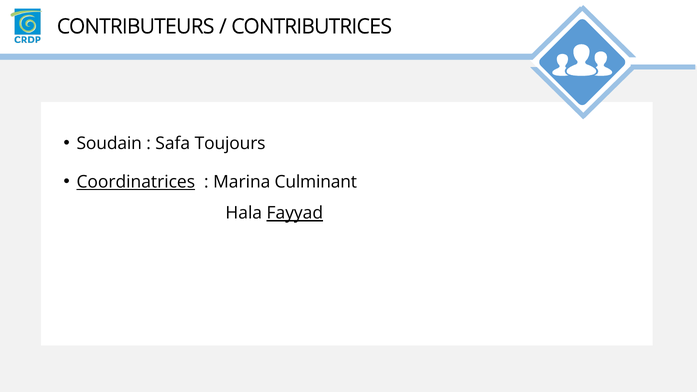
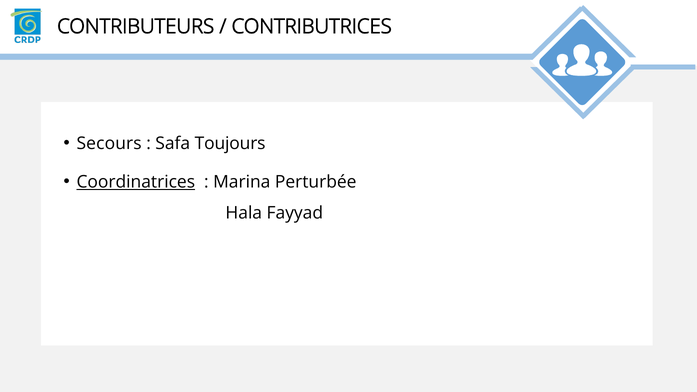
Soudain: Soudain -> Secours
Culminant: Culminant -> Perturbée
Fayyad underline: present -> none
